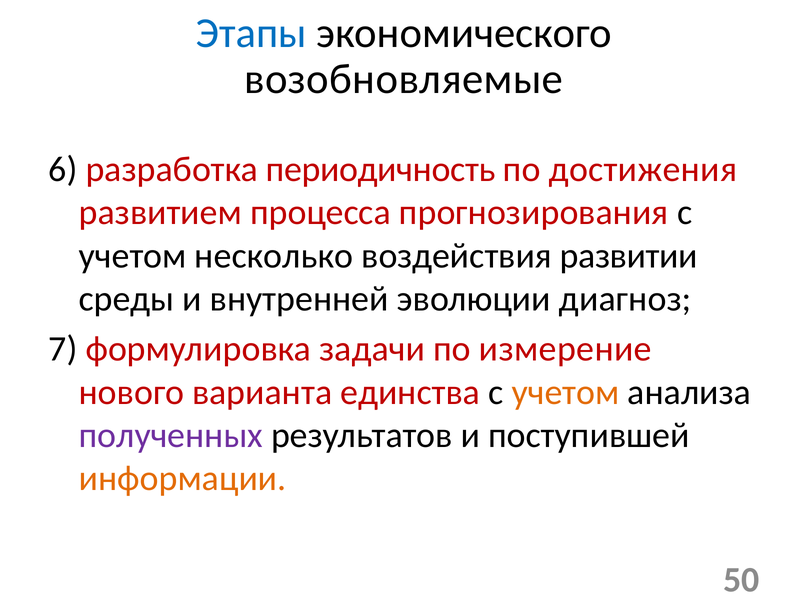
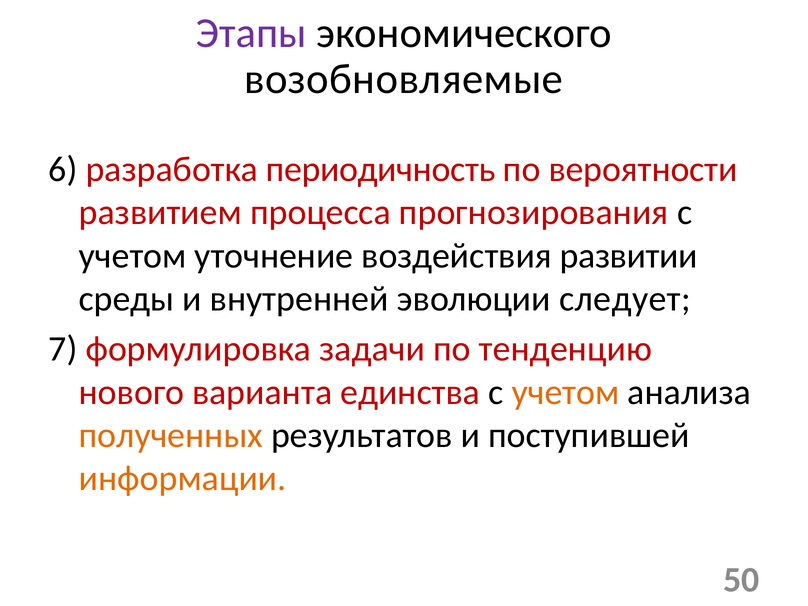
Этапы colour: blue -> purple
достижения: достижения -> вероятности
несколько: несколько -> уточнение
диагноз: диагноз -> следует
измерение: измерение -> тенденцию
полученных colour: purple -> orange
